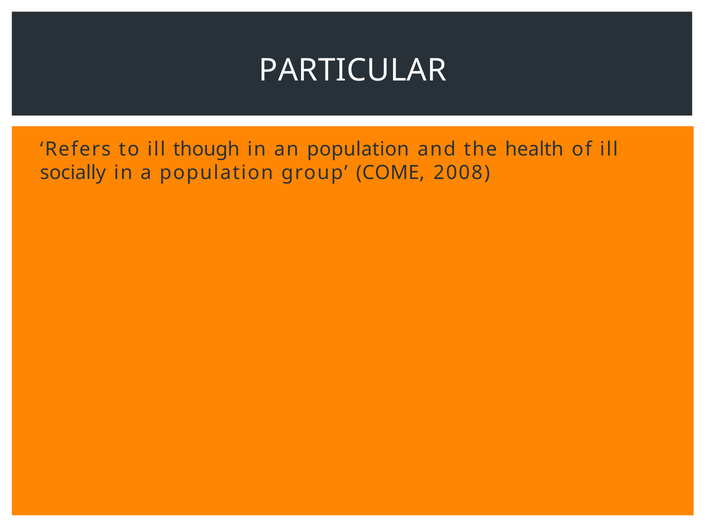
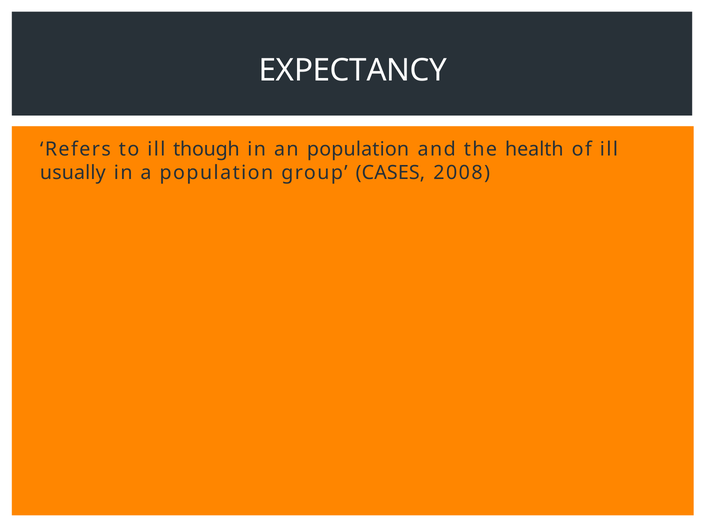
PARTICULAR: PARTICULAR -> EXPECTANCY
socially: socially -> usually
COME: COME -> CASES
